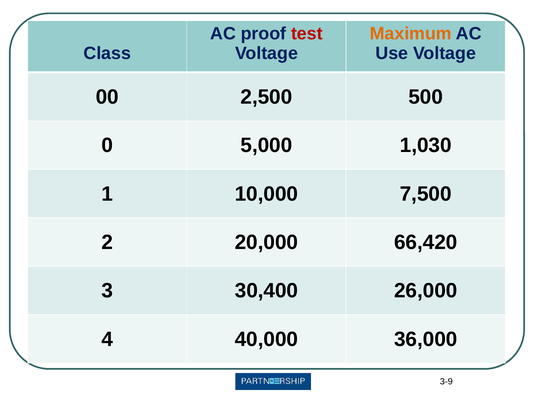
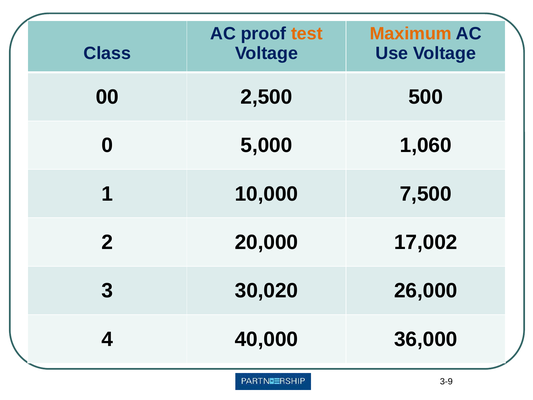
test colour: red -> orange
1,030: 1,030 -> 1,060
66,420: 66,420 -> 17,002
30,400: 30,400 -> 30,020
